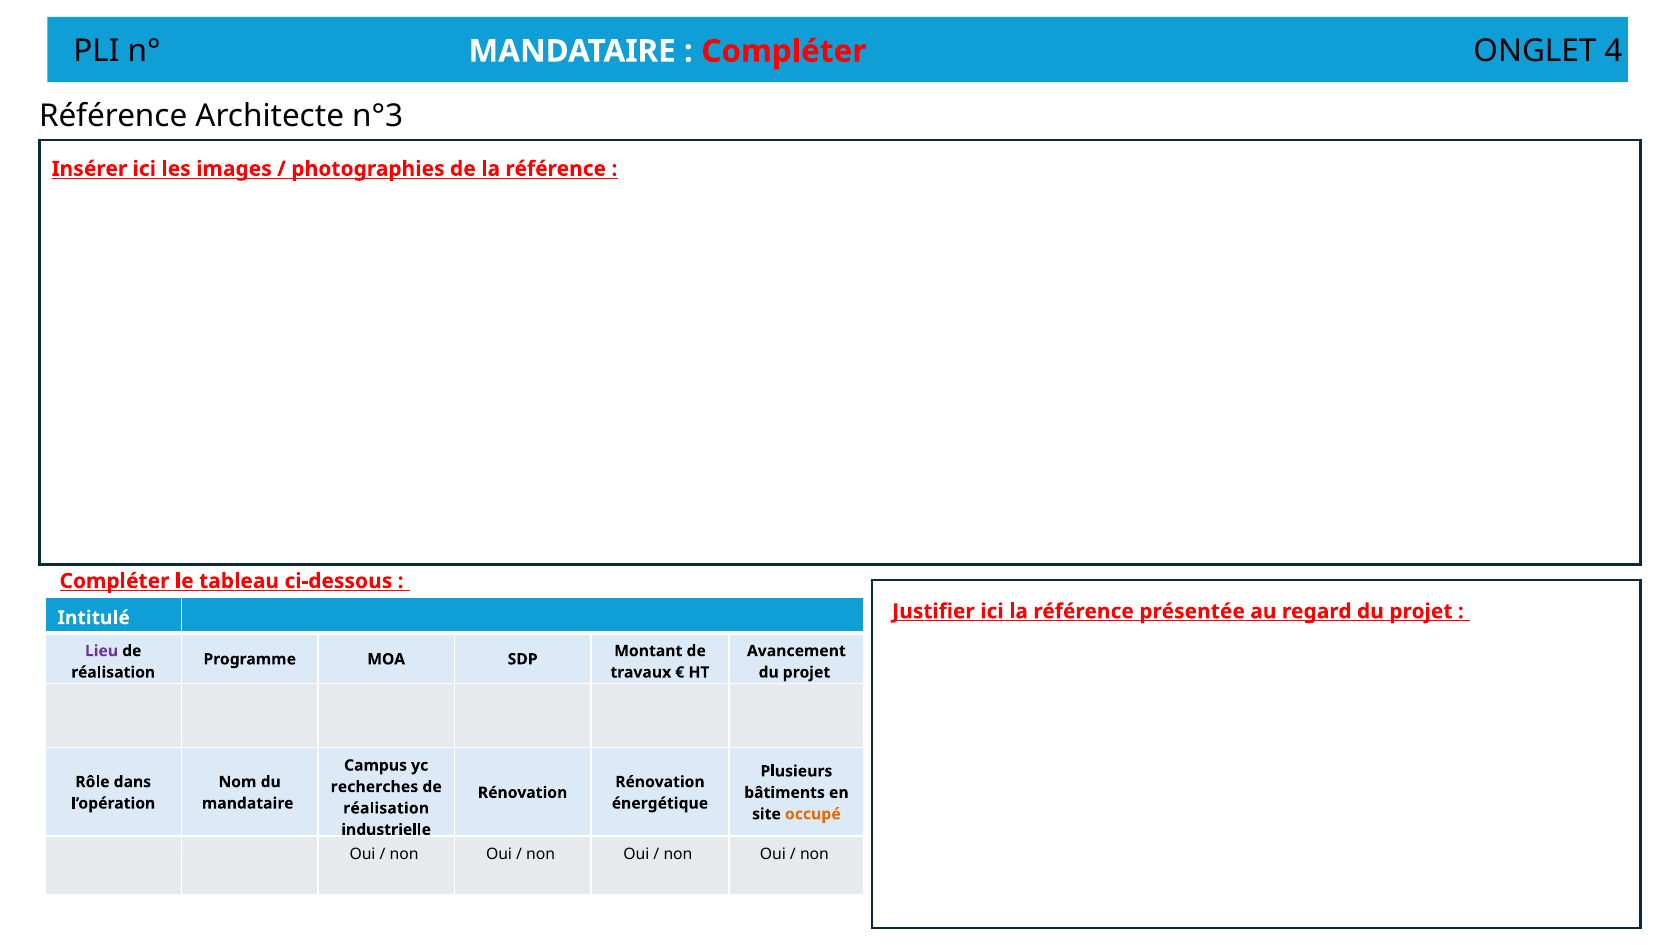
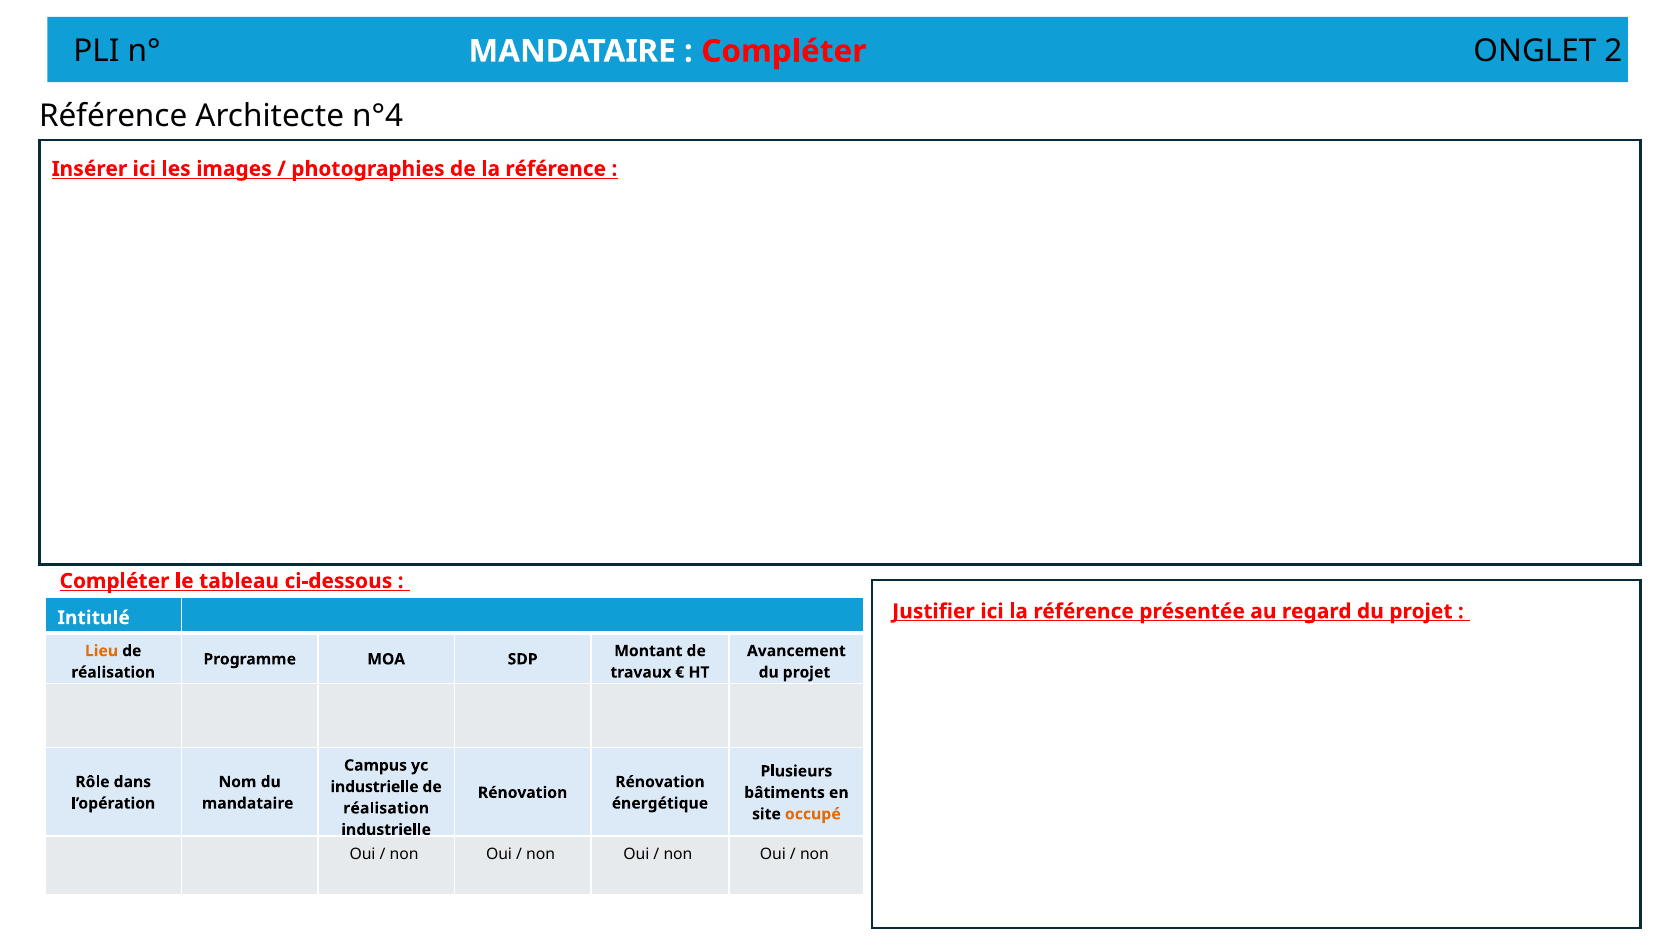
4: 4 -> 2
n°3: n°3 -> n°4
Lieu colour: purple -> orange
recherches at (374, 787): recherches -> industrielle
